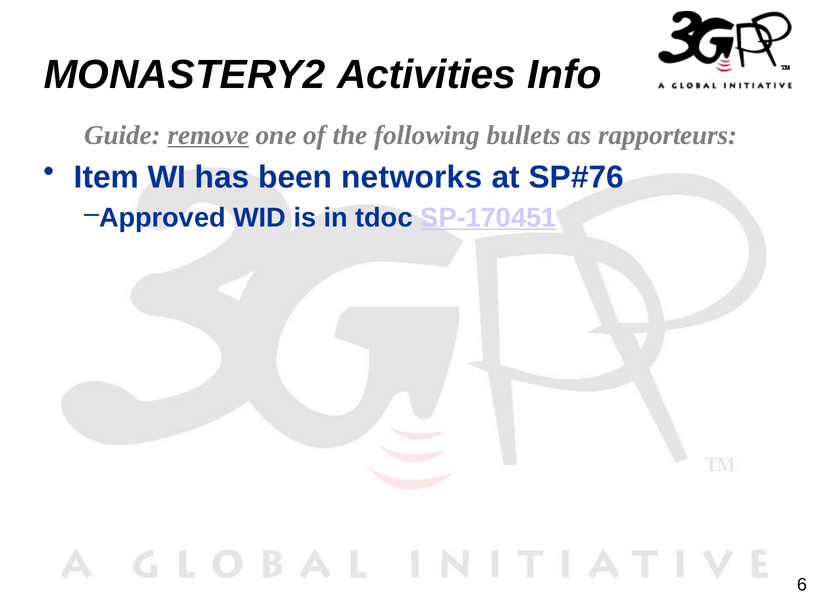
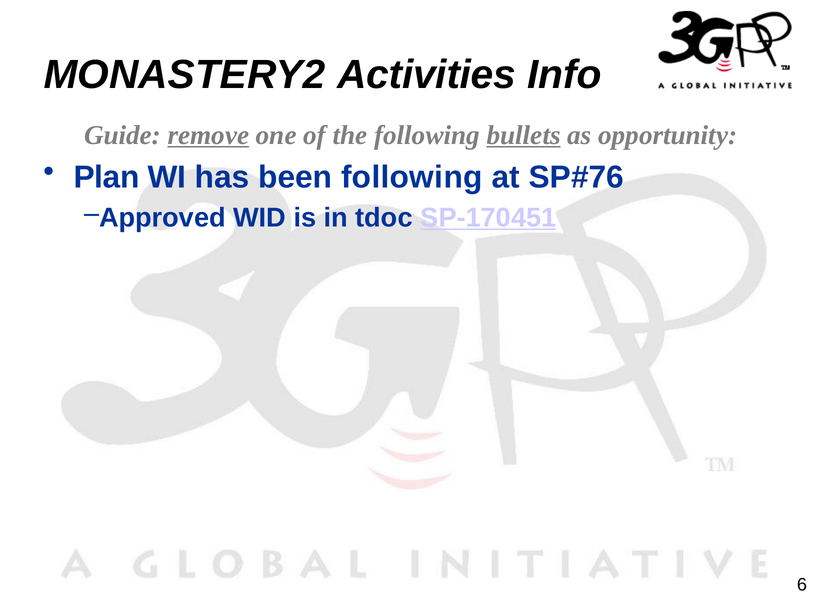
bullets underline: none -> present
rapporteurs: rapporteurs -> opportunity
Item: Item -> Plan
been networks: networks -> following
